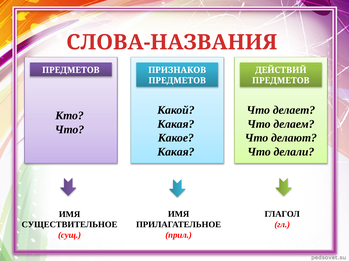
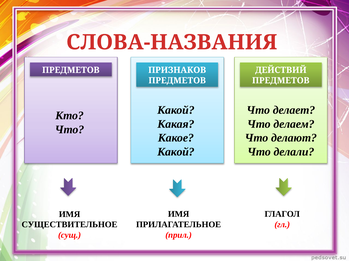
Какая at (176, 152): Какая -> Какой
